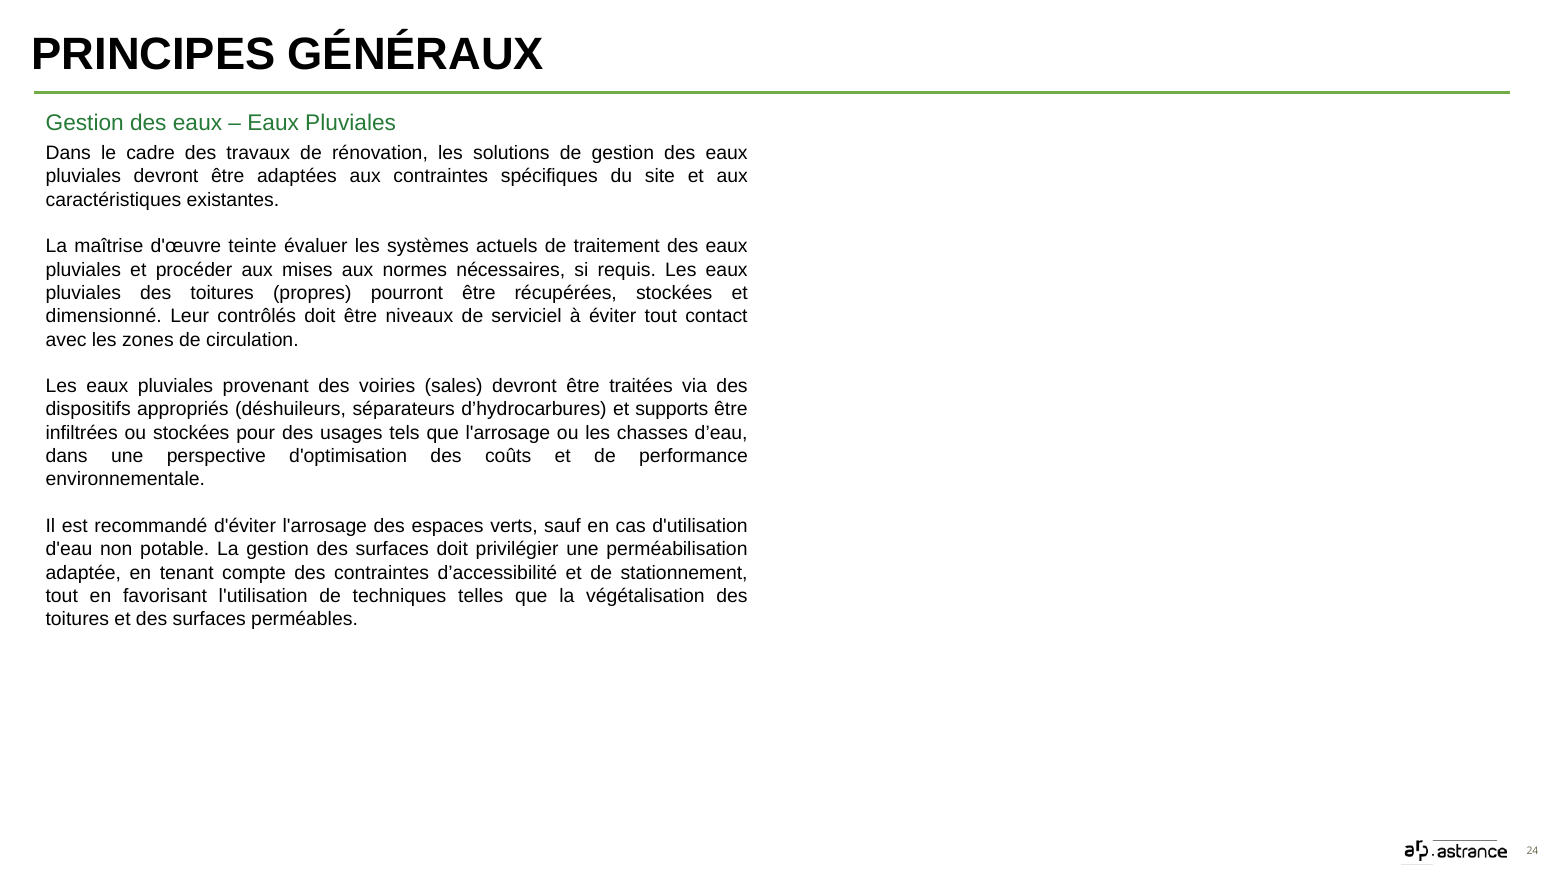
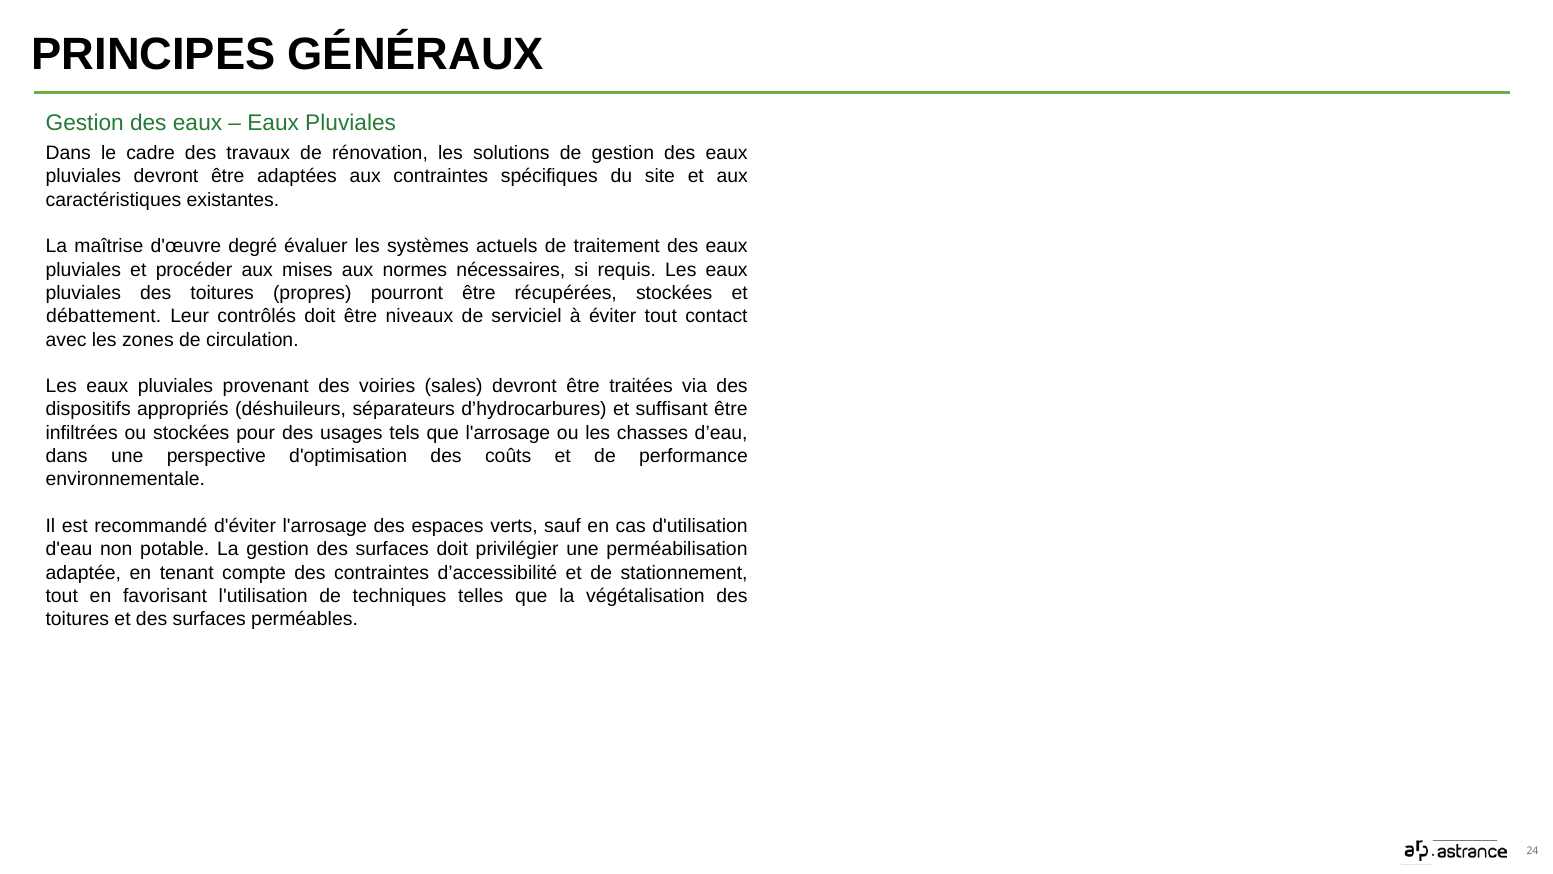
teinte: teinte -> degré
dimensionné: dimensionné -> débattement
supports: supports -> suffisant
